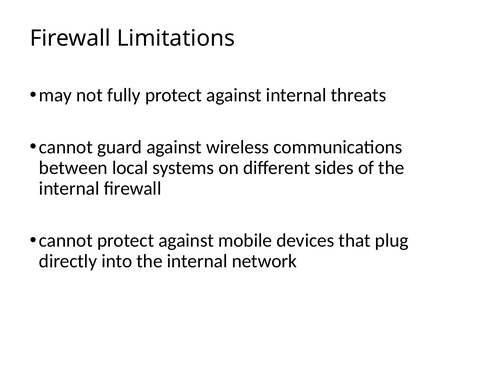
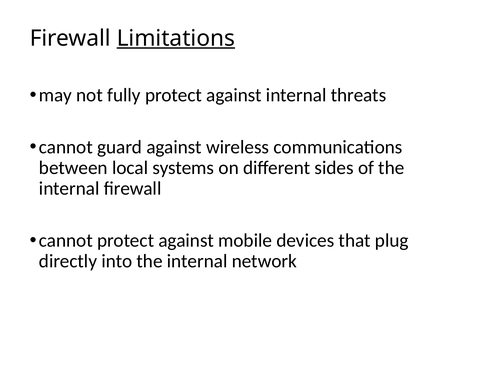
Limitations underline: none -> present
